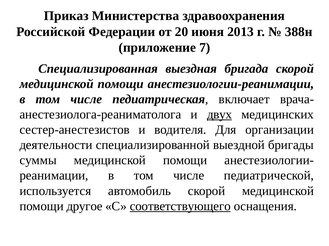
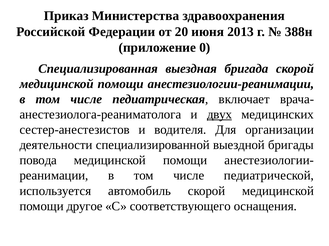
7: 7 -> 0
суммы: суммы -> повода
соответствующего underline: present -> none
